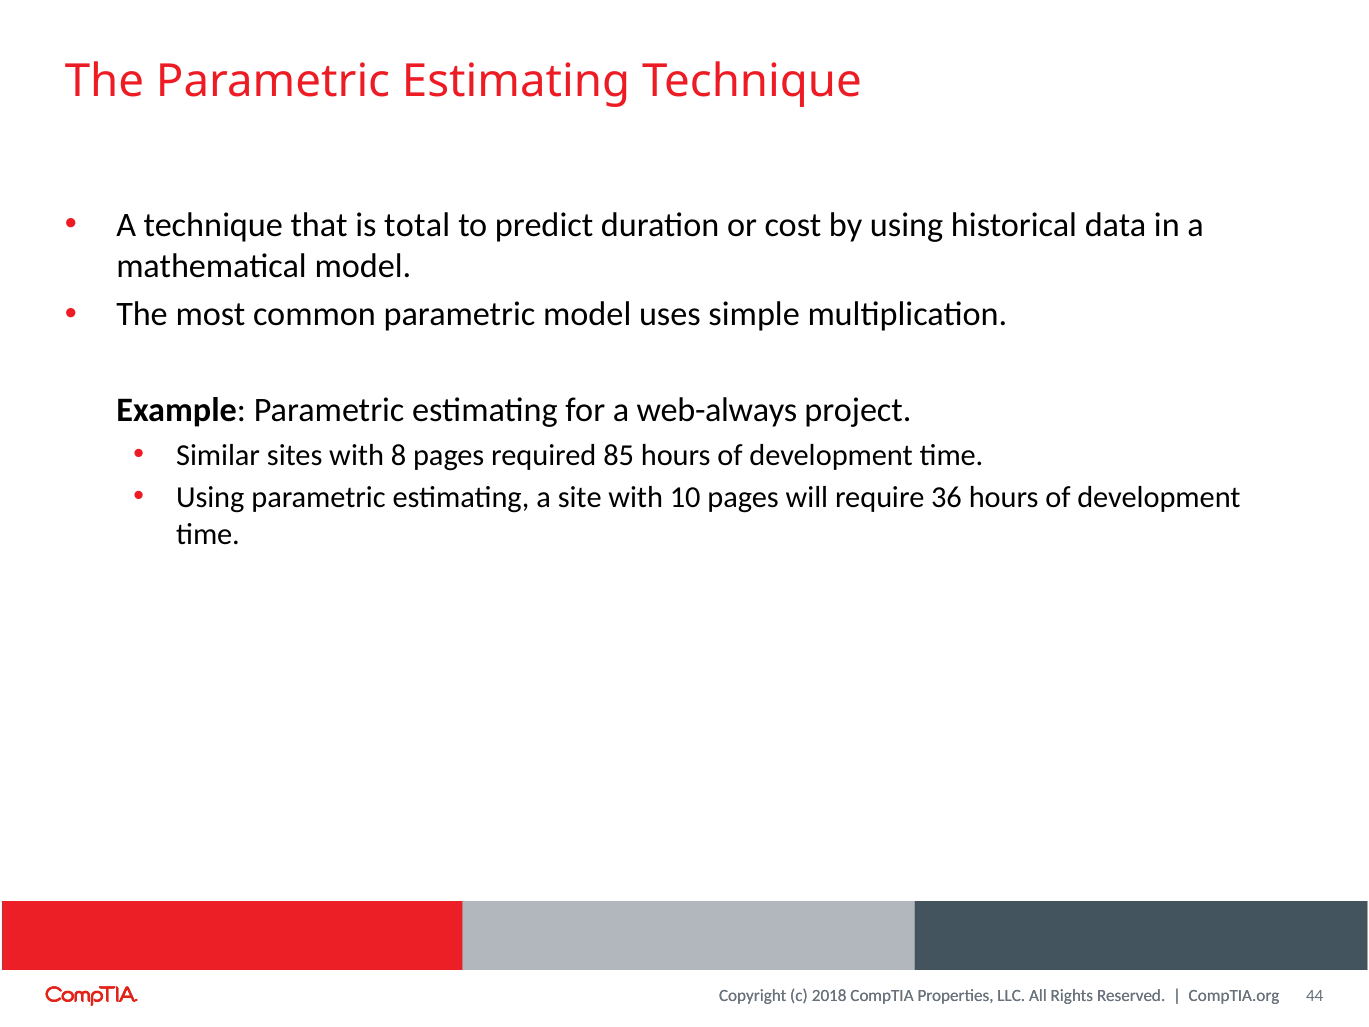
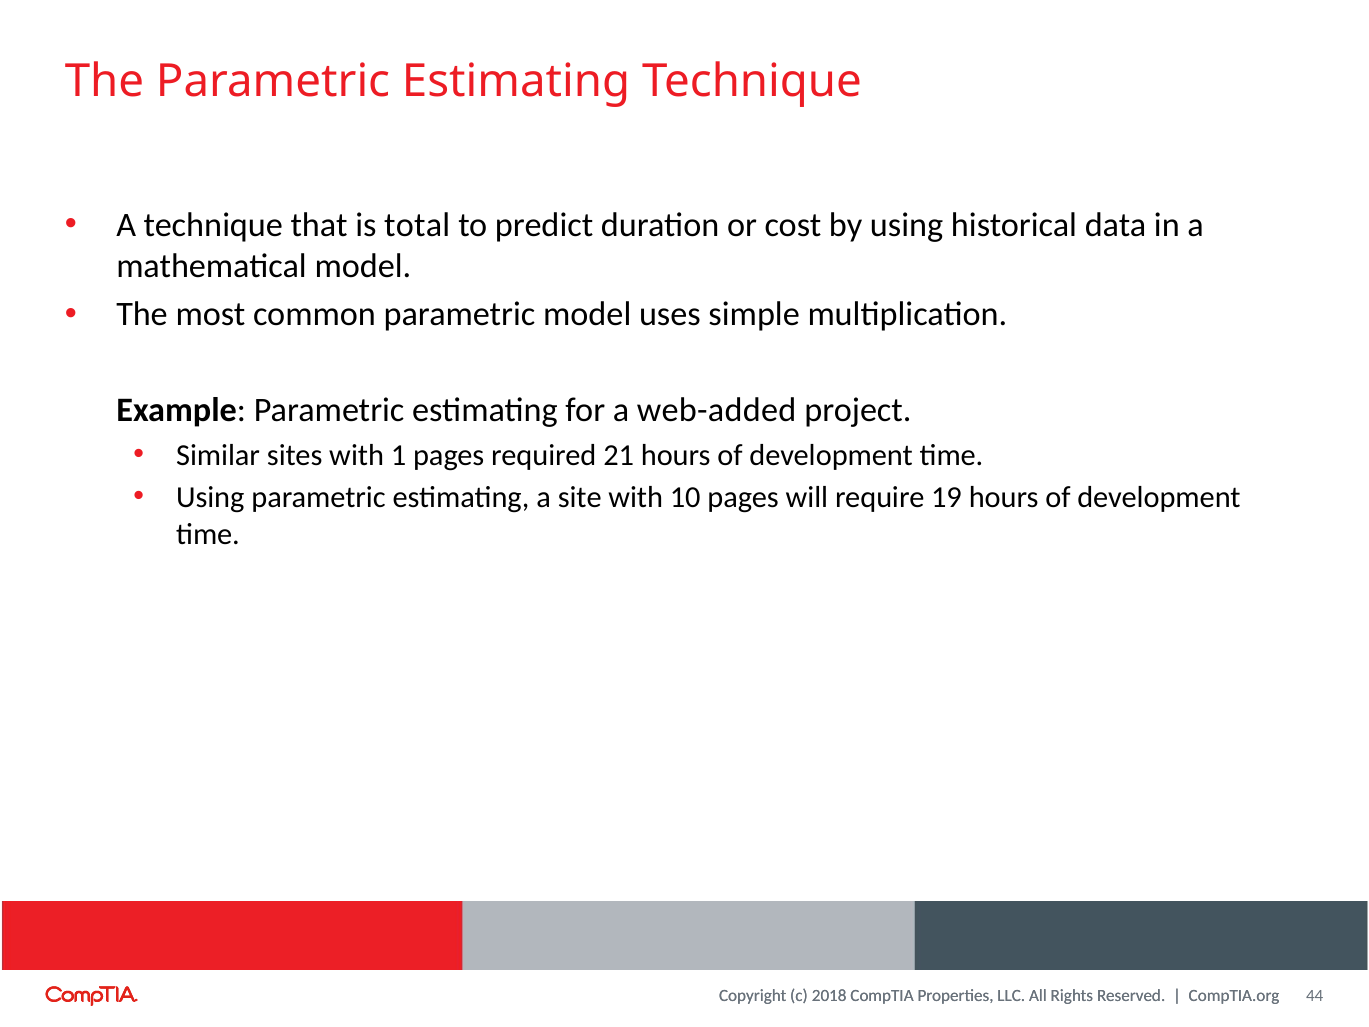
web-always: web-always -> web-added
8: 8 -> 1
85: 85 -> 21
36: 36 -> 19
